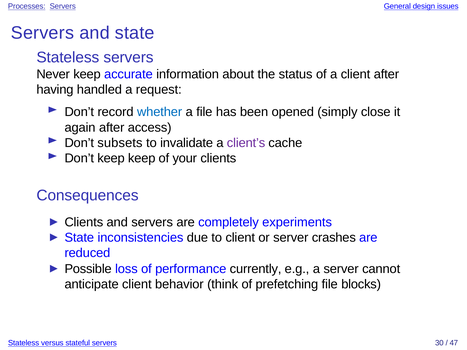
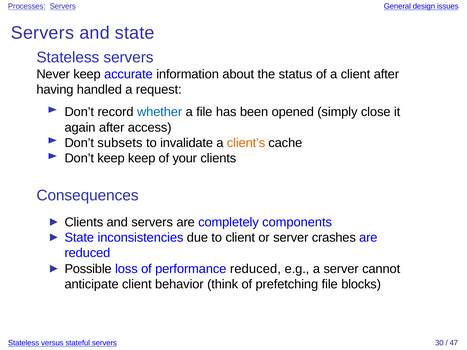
client’s colour: purple -> orange
experiments: experiments -> components
performance currently: currently -> reduced
